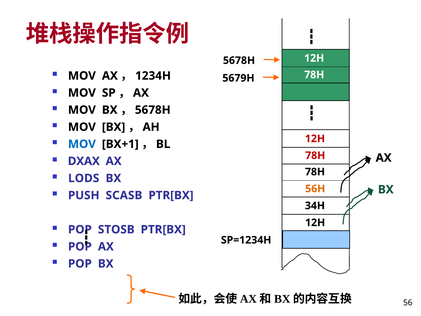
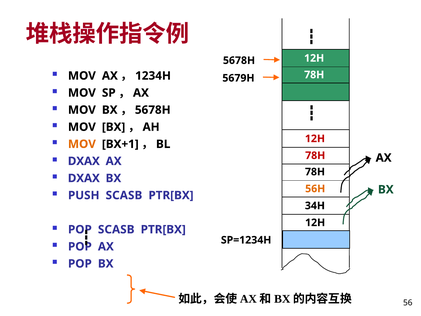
MOV at (82, 144) colour: blue -> orange
LODS at (84, 178): LODS -> DXAX
STOSB at (116, 229): STOSB -> SCASB
